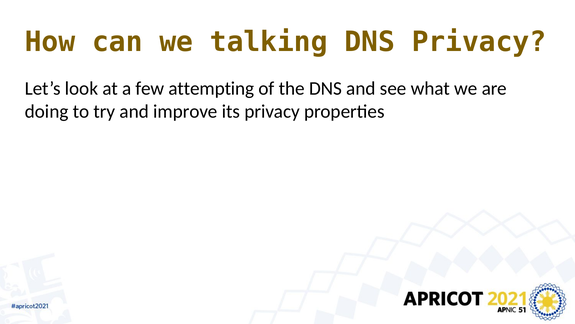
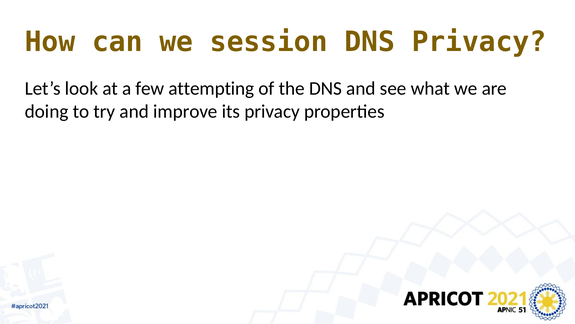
talking: talking -> session
